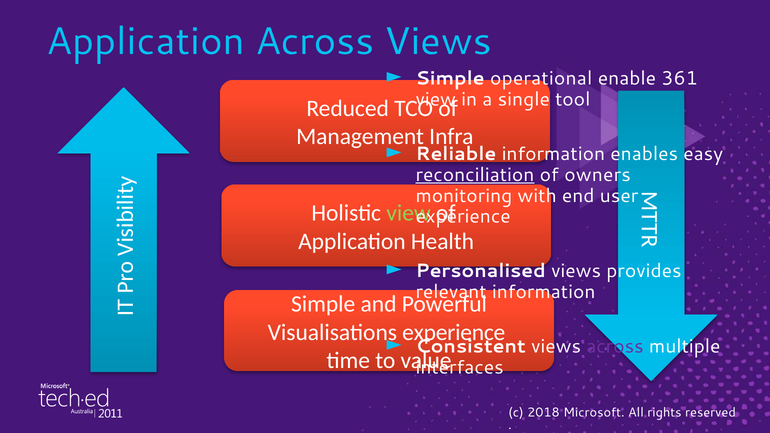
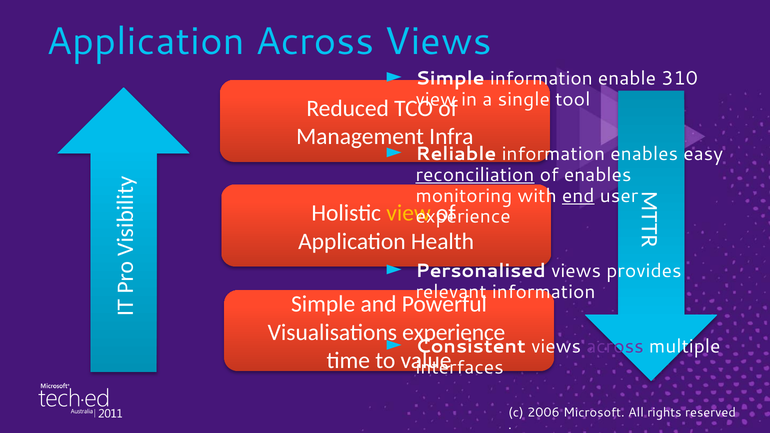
Simple operational: operational -> information
361: 361 -> 310
of owners: owners -> enables
end underline: none -> present
view at (409, 213) colour: light green -> yellow
2018: 2018 -> 2006
